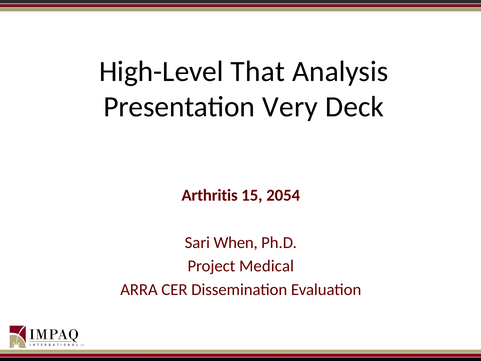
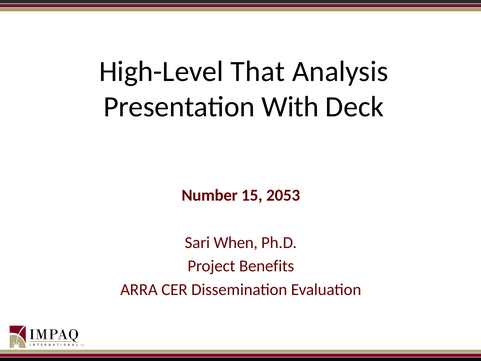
Very: Very -> With
Arthritis: Arthritis -> Number
2054: 2054 -> 2053
Medical: Medical -> Benefits
